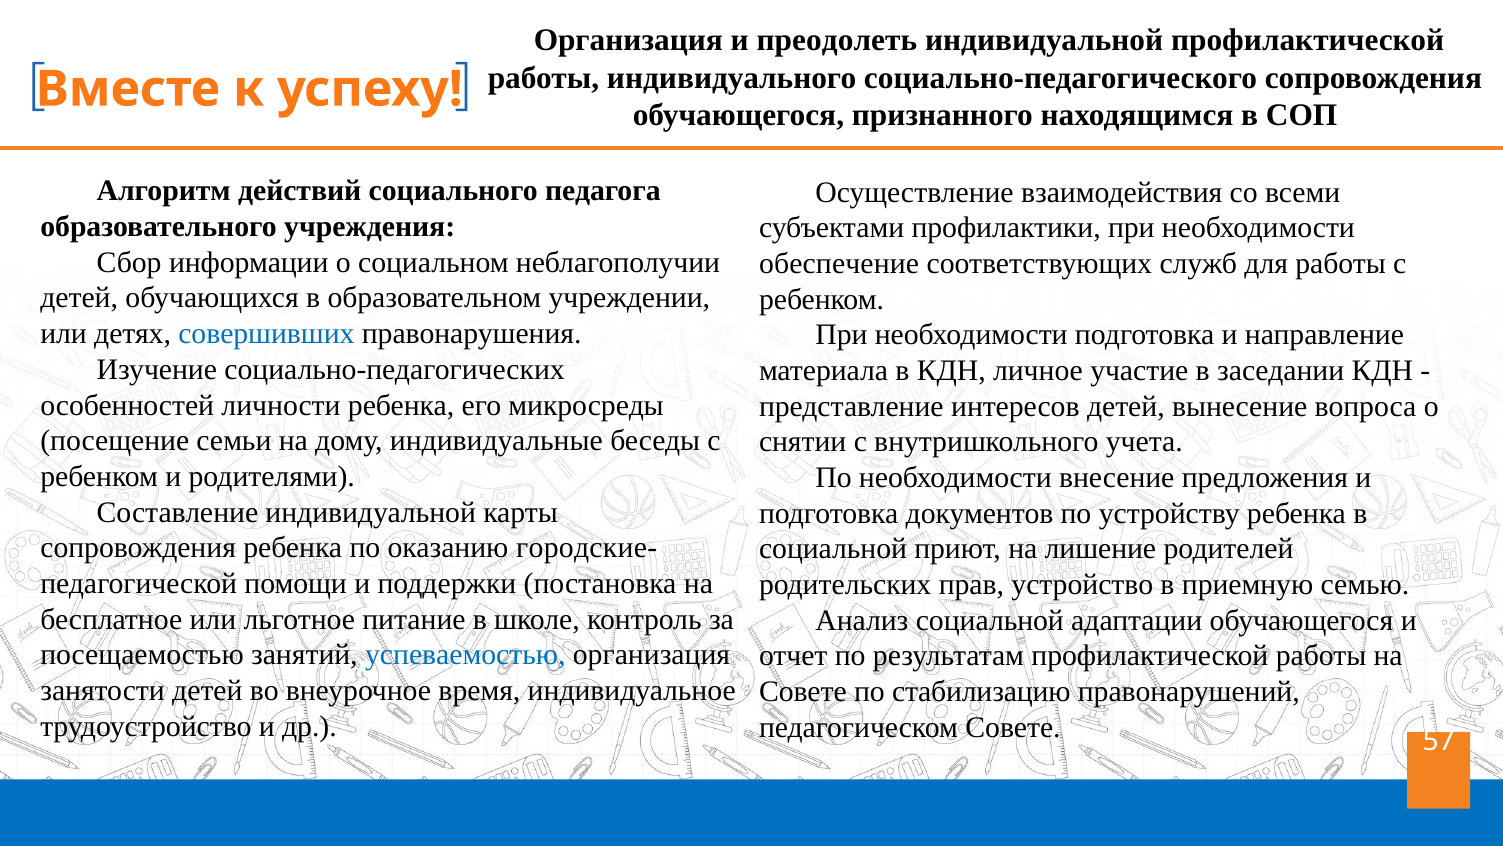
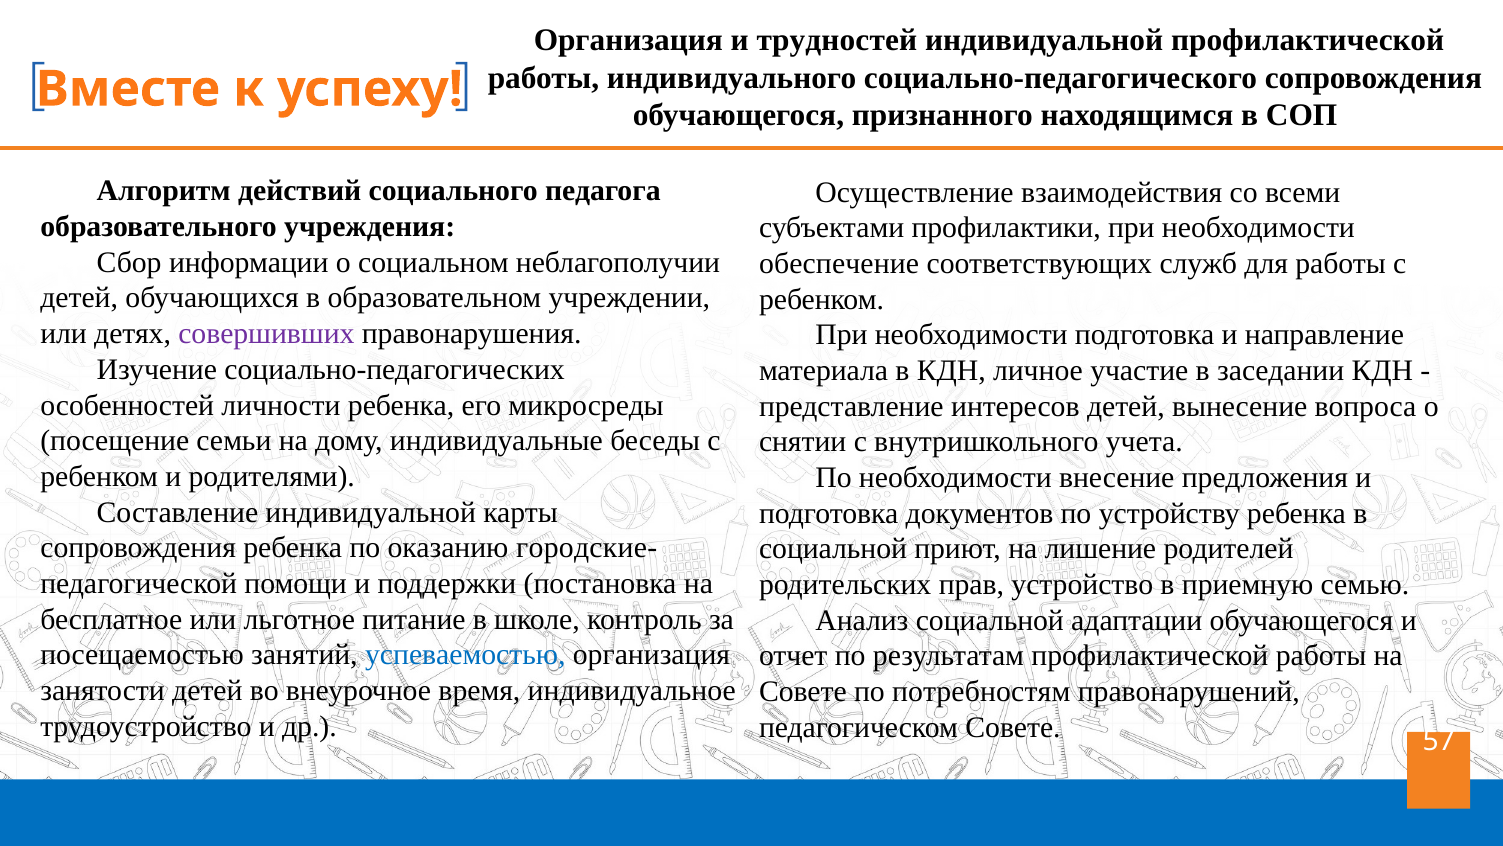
преодолеть: преодолеть -> трудностей
совершивших colour: blue -> purple
стабилизацию: стабилизацию -> потребностям
